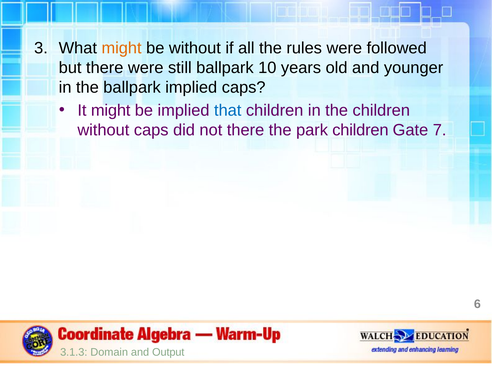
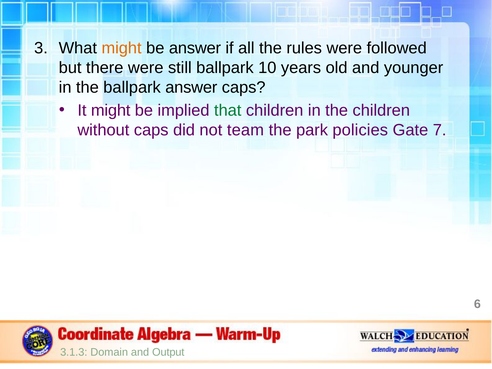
be without: without -> answer
ballpark implied: implied -> answer
that colour: blue -> green
not there: there -> team
park children: children -> policies
